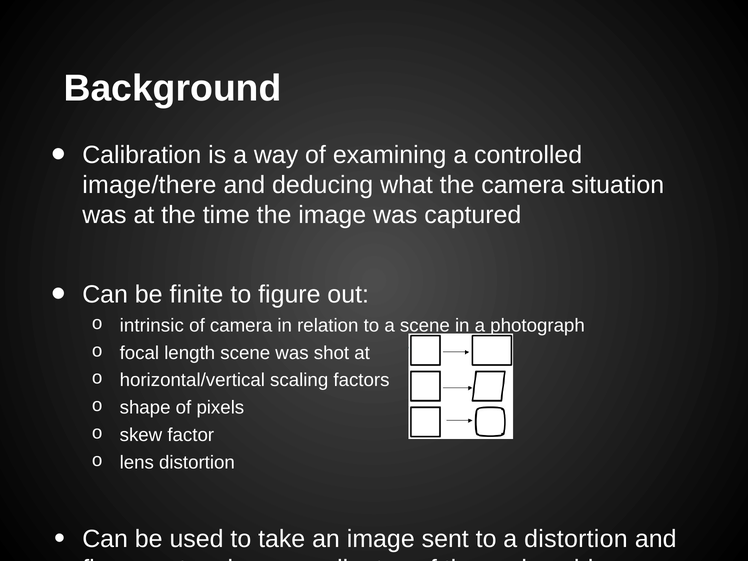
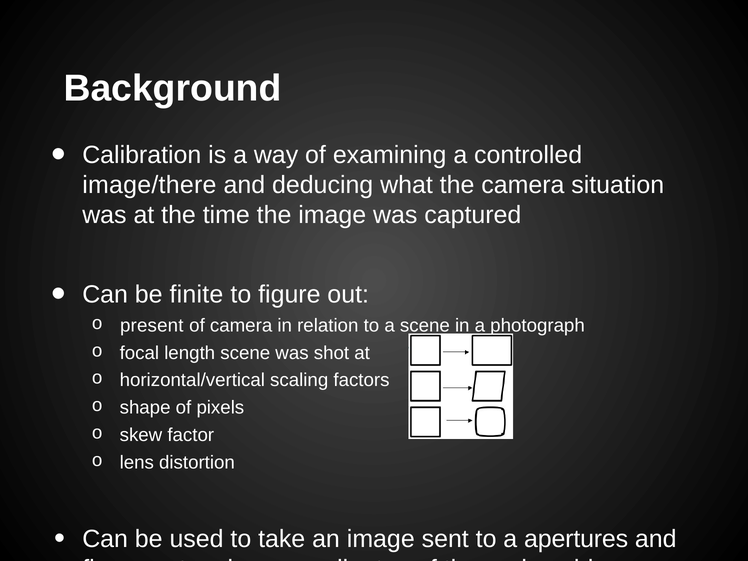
intrinsic: intrinsic -> present
a distortion: distortion -> apertures
